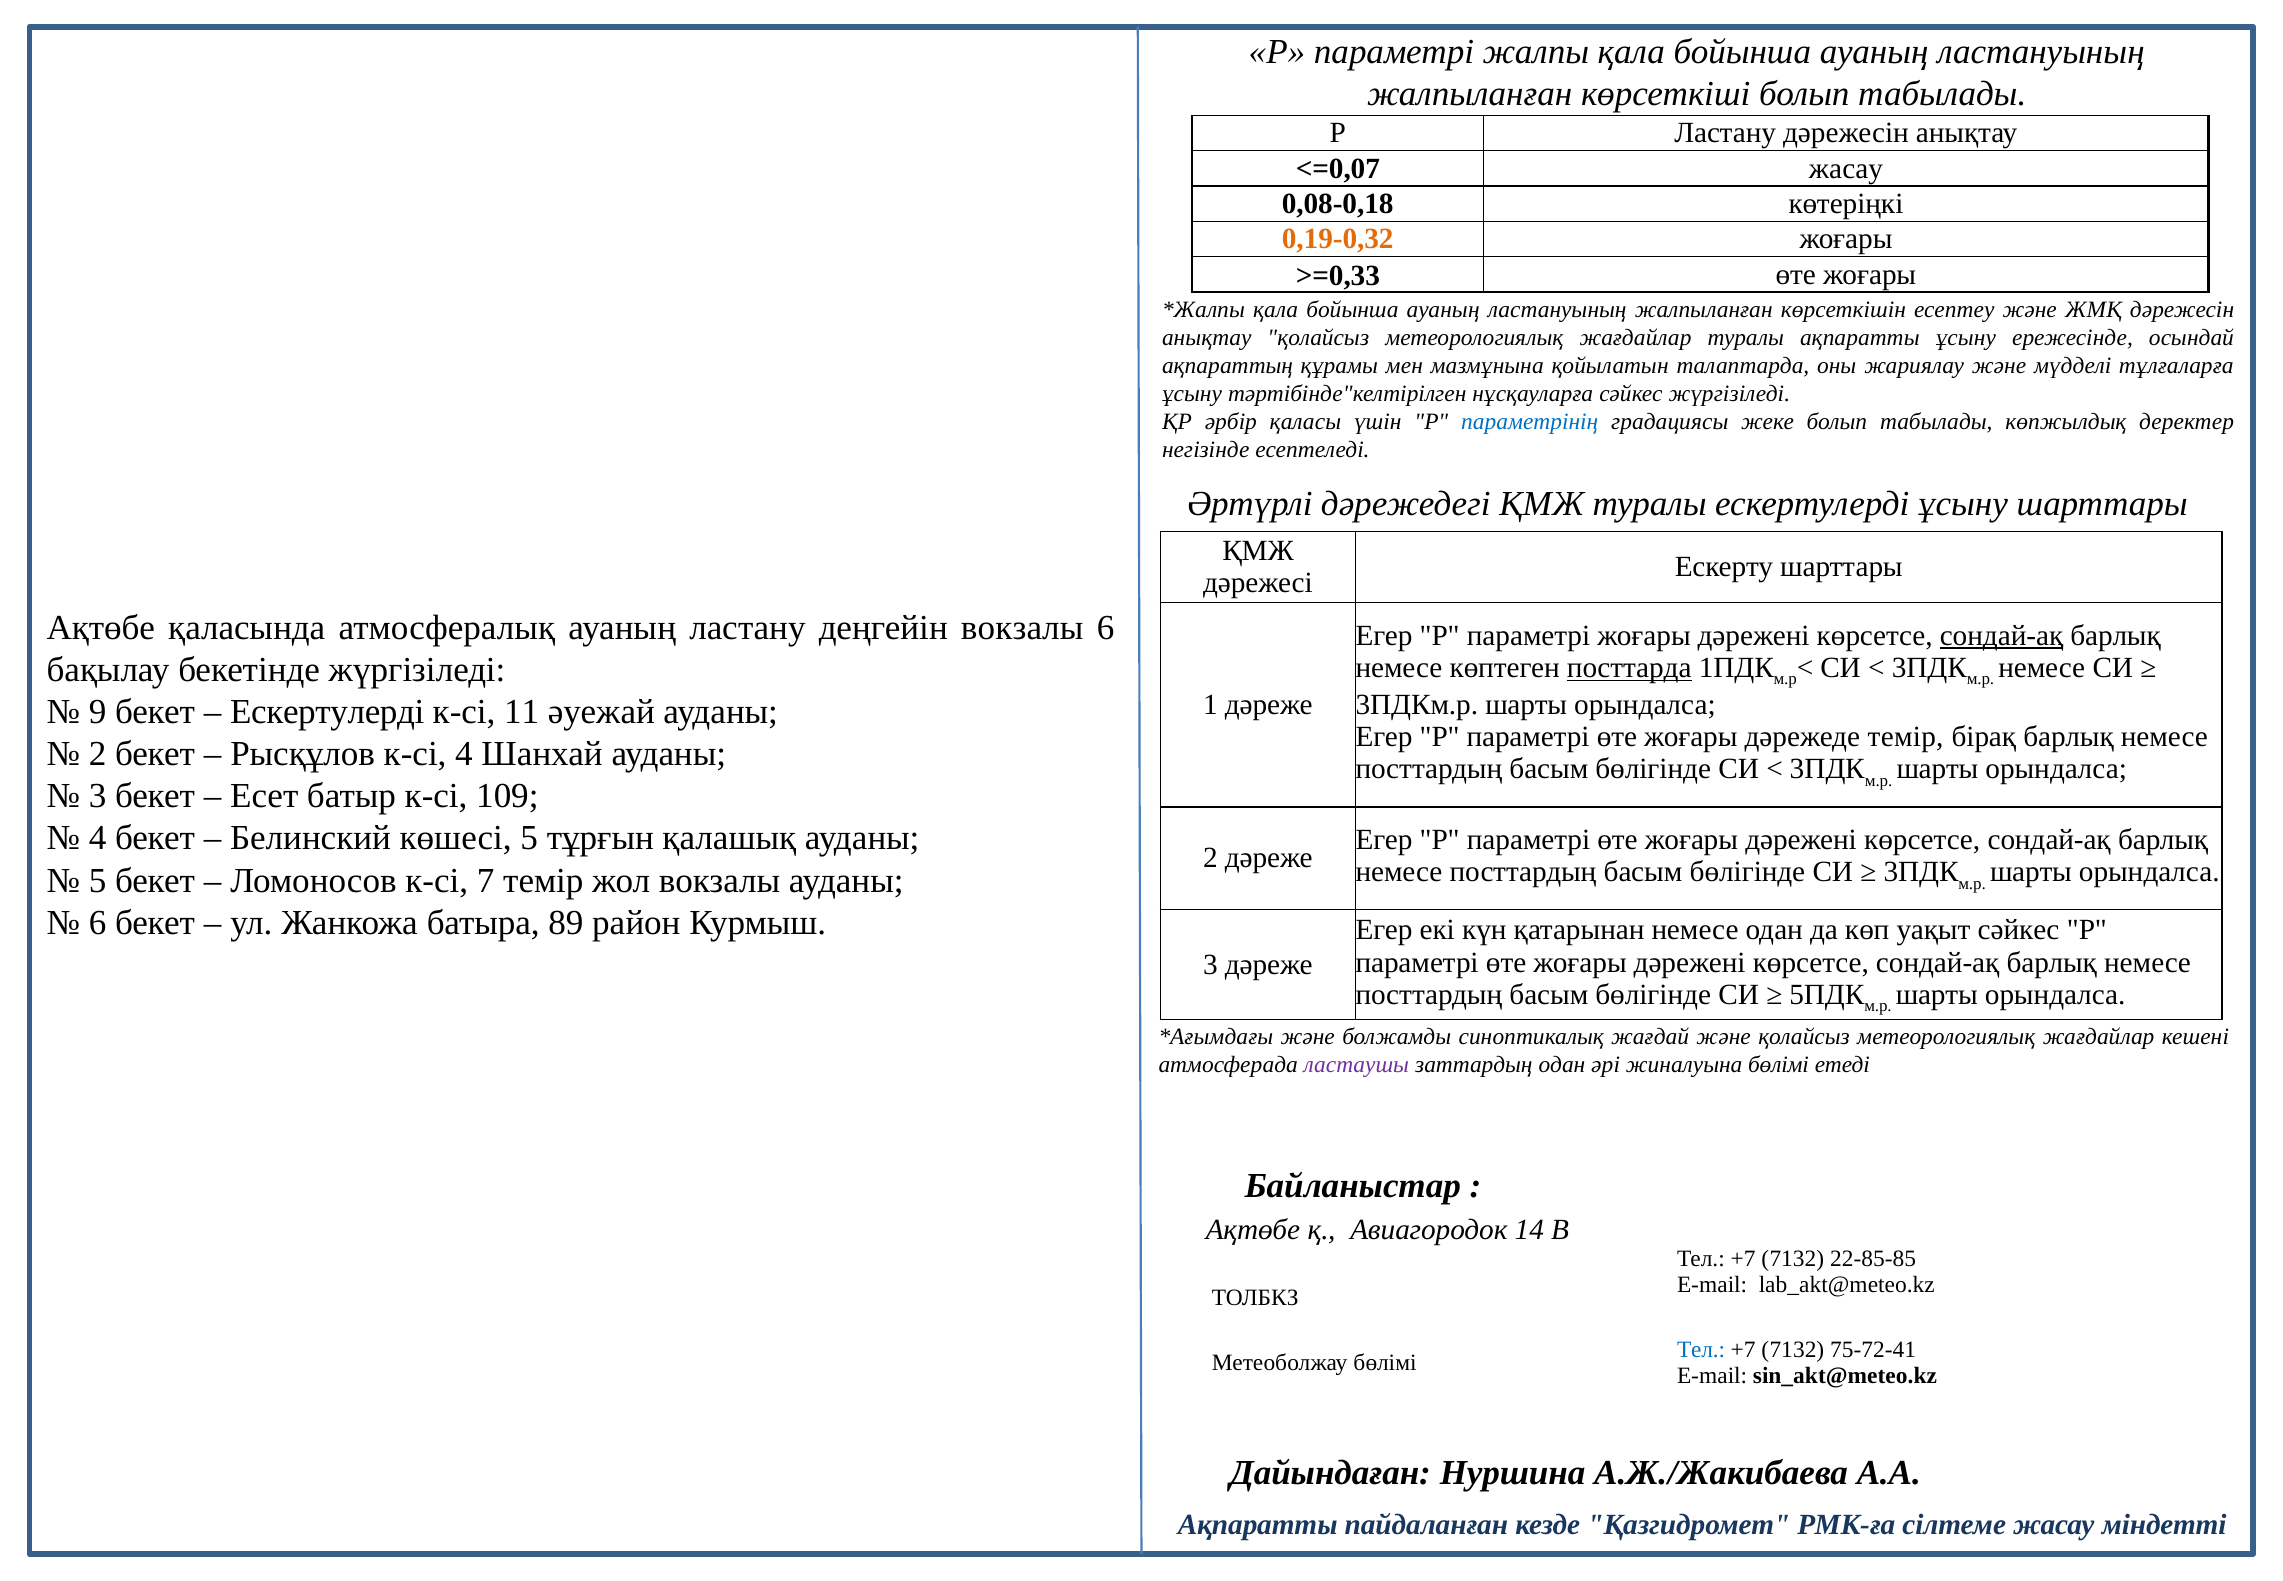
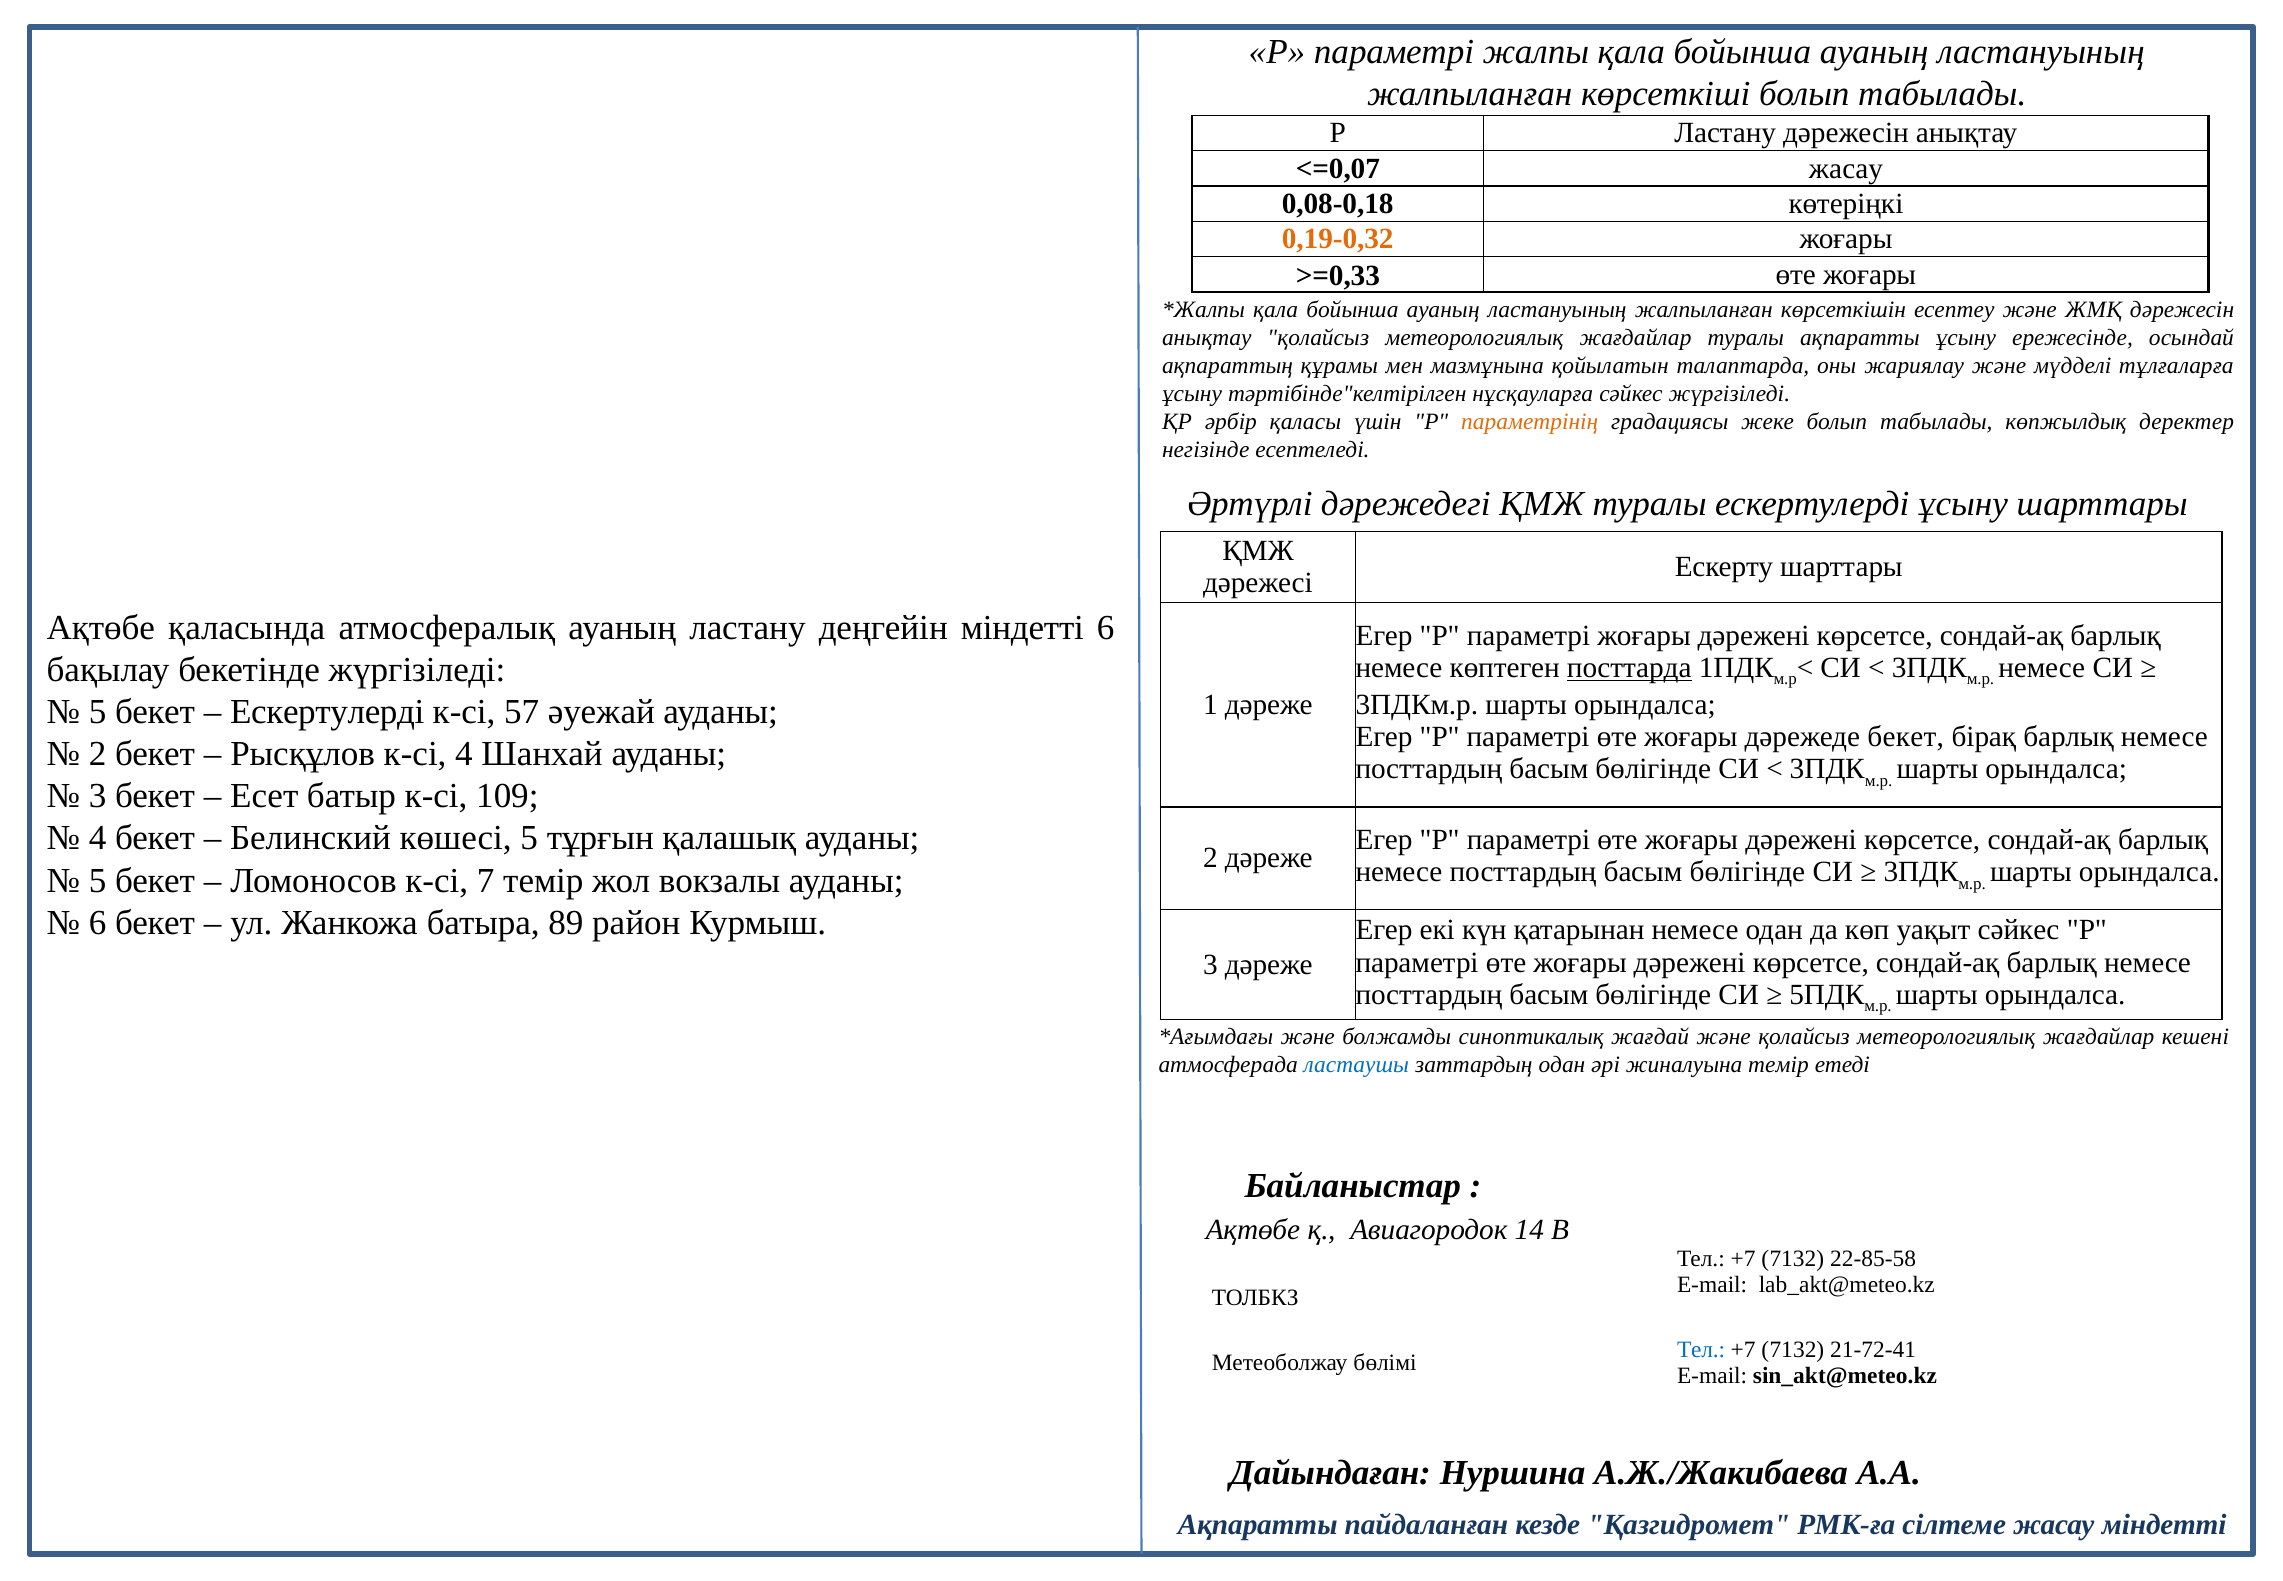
параметрінің colour: blue -> orange
деңгейін вокзалы: вокзалы -> міндетті
сондай-ақ at (2002, 635) underline: present -> none
9 at (98, 712): 9 -> 5
11: 11 -> 57
дәрежеде темір: темір -> бекет
ластаушы colour: purple -> blue
жиналуына бөлімі: бөлімі -> темір
22-85-85: 22-85-85 -> 22-85-58
75-72-41: 75-72-41 -> 21-72-41
